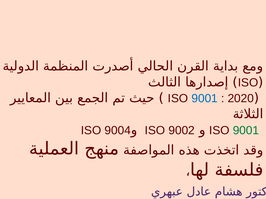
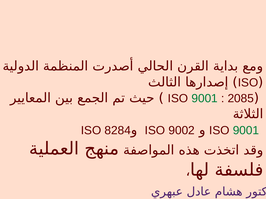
9001 at (205, 99) colour: blue -> green
2020: 2020 -> 2085
9004: 9004 -> 8284
